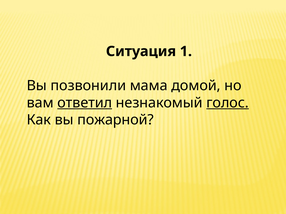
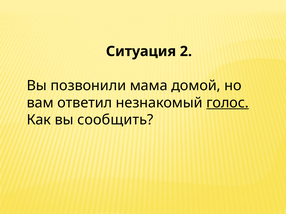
1: 1 -> 2
ответил underline: present -> none
пожарной: пожарной -> сообщить
